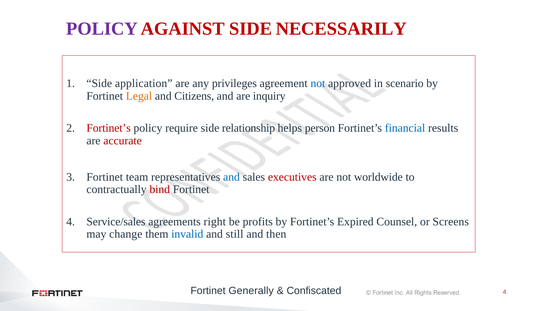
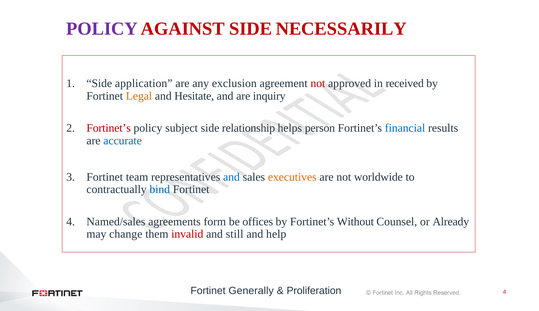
privileges: privileges -> exclusion
not at (318, 83) colour: blue -> red
scenario: scenario -> received
Citizens: Citizens -> Hesitate
require: require -> subject
accurate colour: red -> blue
executives colour: red -> orange
bind colour: red -> blue
Service/sales: Service/sales -> Named/sales
right: right -> form
profits: profits -> offices
Expired: Expired -> Without
Screens: Screens -> Already
invalid colour: blue -> red
then: then -> help
Confiscated: Confiscated -> Proliferation
